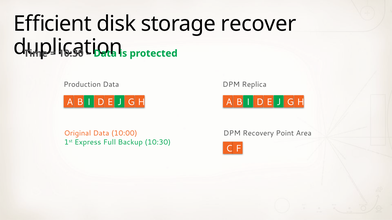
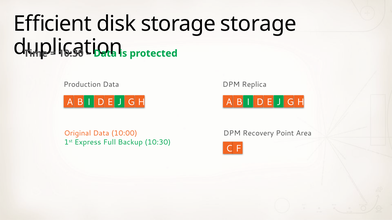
storage recover: recover -> storage
